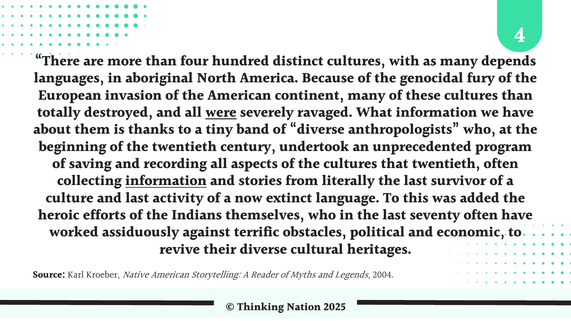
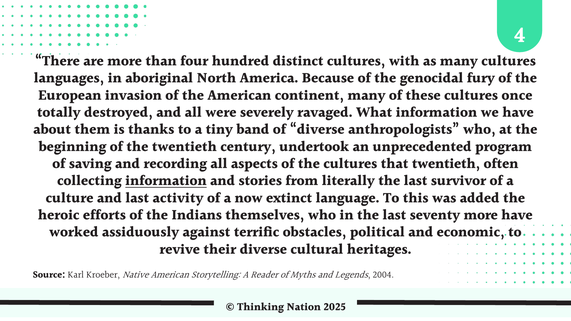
many depends: depends -> cultures
cultures than: than -> once
were underline: present -> none
seventy often: often -> more
